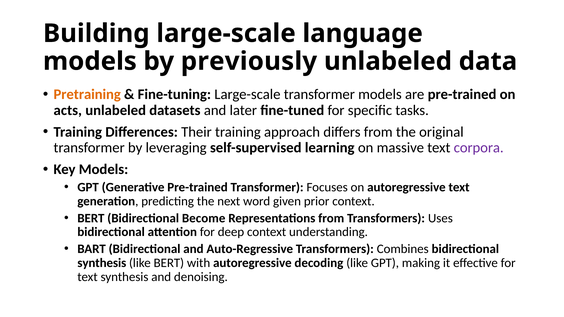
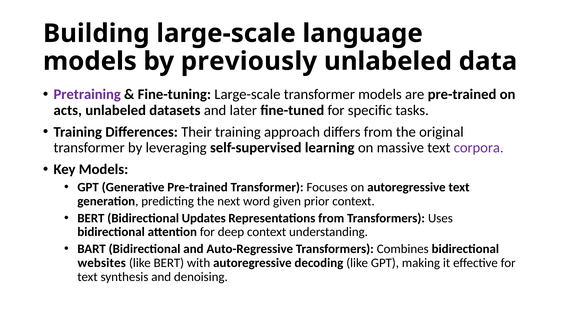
Pretraining colour: orange -> purple
Become: Become -> Updates
synthesis at (102, 263): synthesis -> websites
